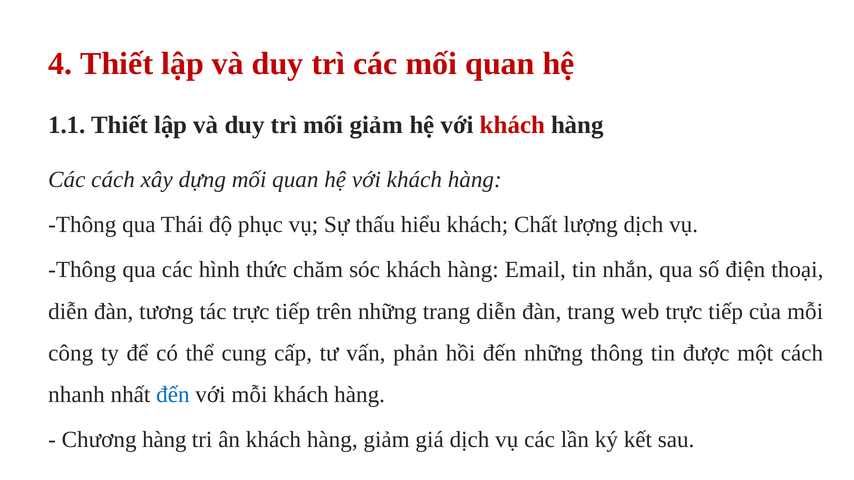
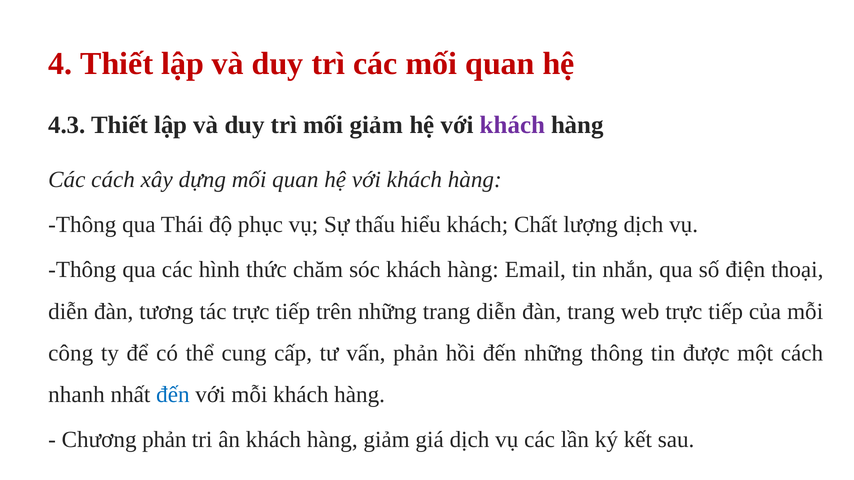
1.1: 1.1 -> 4.3
khách at (512, 125) colour: red -> purple
Chương hàng: hàng -> phản
